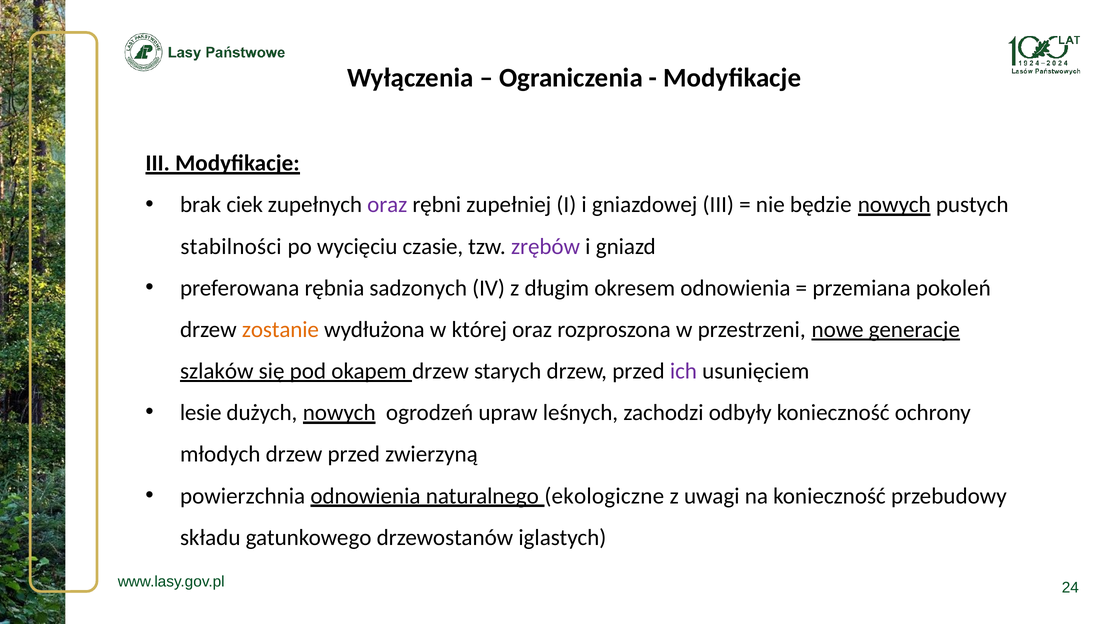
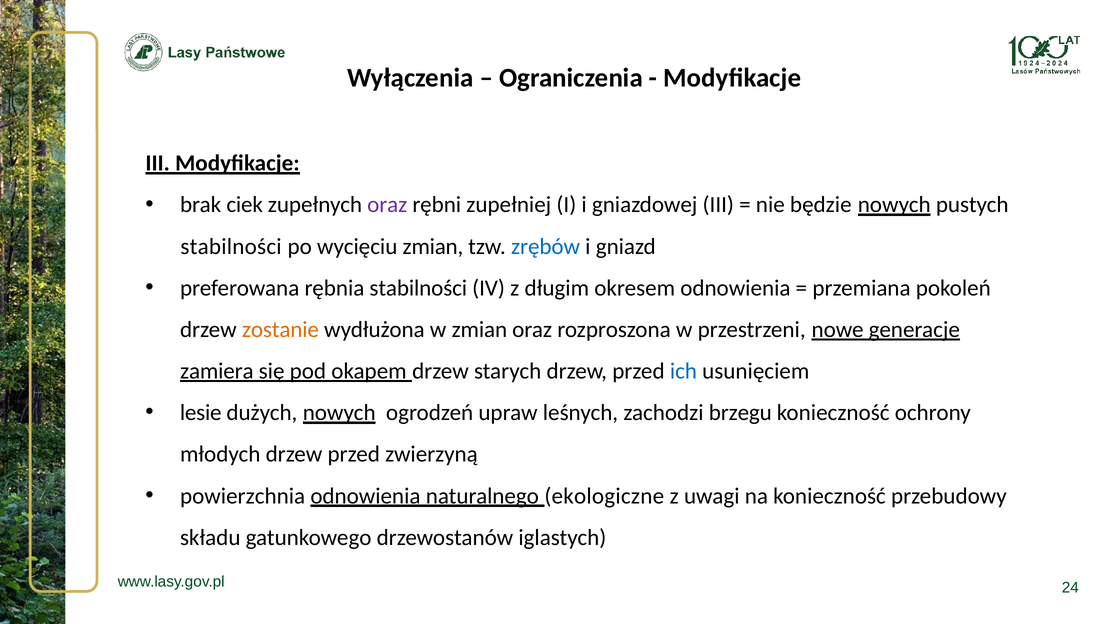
wycięciu czasie: czasie -> zmian
zrębów colour: purple -> blue
rębnia sadzonych: sadzonych -> stabilności
w której: której -> zmian
szlaków: szlaków -> zamiera
ich colour: purple -> blue
odbyły: odbyły -> brzegu
